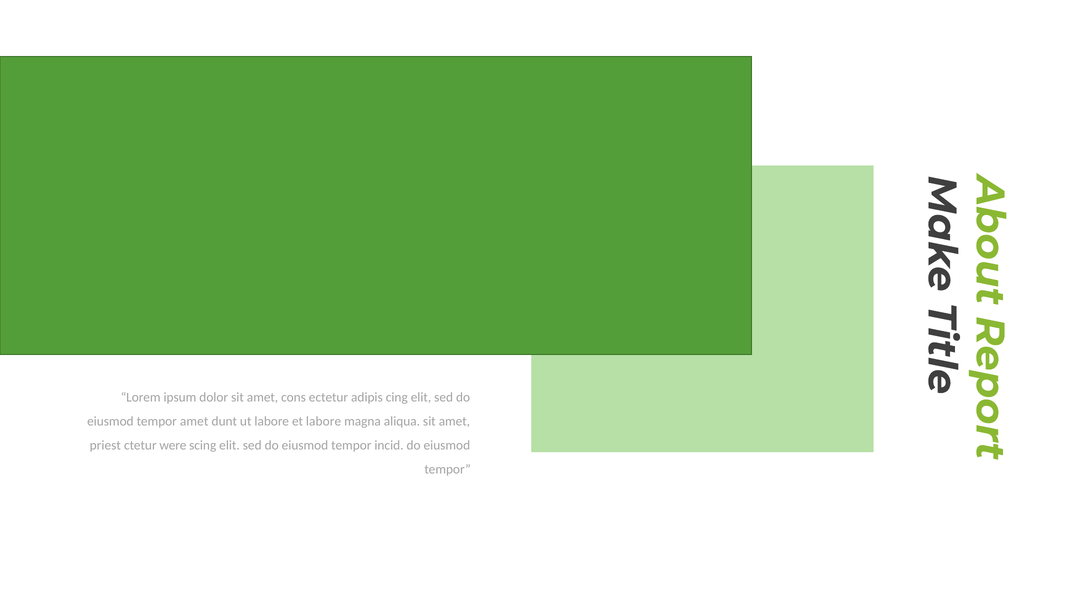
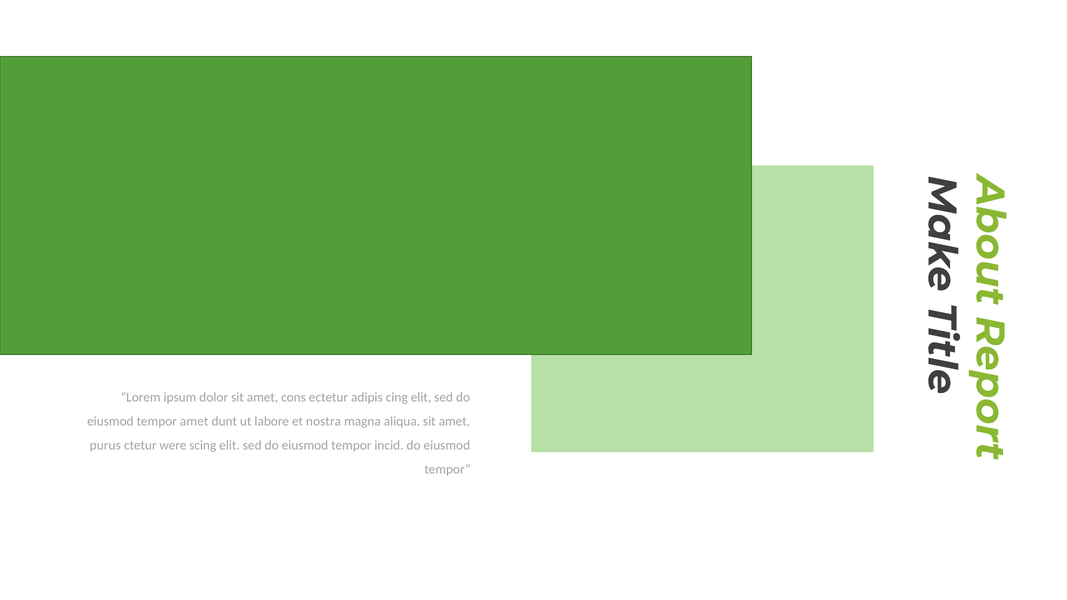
et labore: labore -> nostra
priest: priest -> purus
